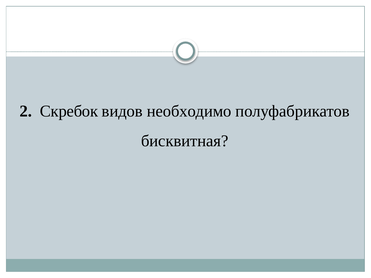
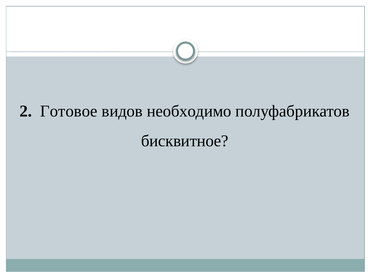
Скребок: Скребок -> Готовое
бисквитная: бисквитная -> бисквитное
